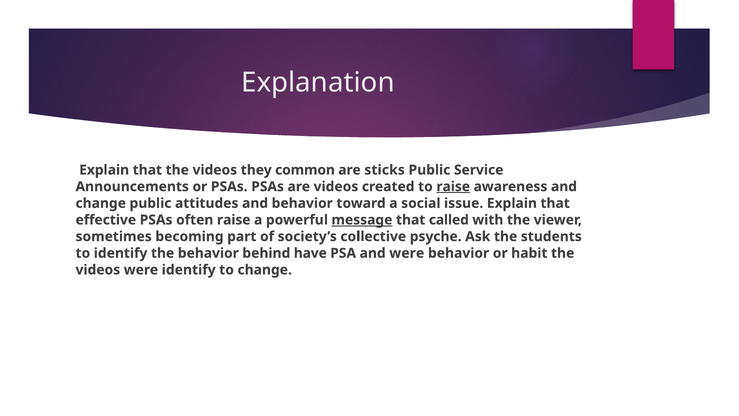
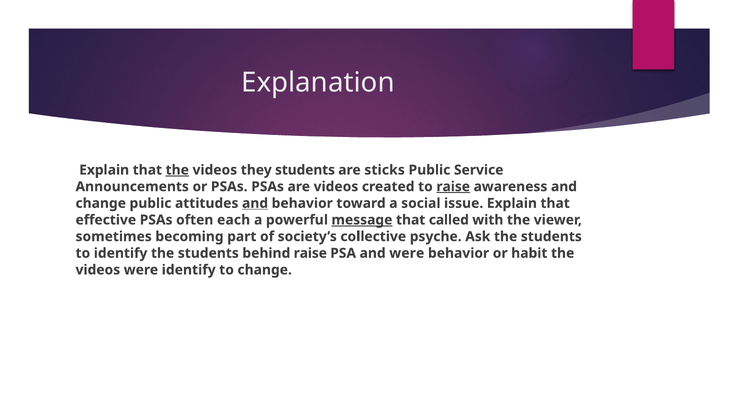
the at (177, 170) underline: none -> present
they common: common -> students
and at (255, 203) underline: none -> present
often raise: raise -> each
identify the behavior: behavior -> students
behind have: have -> raise
